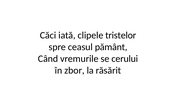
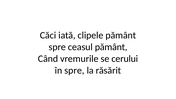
clipele tristelor: tristelor -> pământ
în zbor: zbor -> spre
